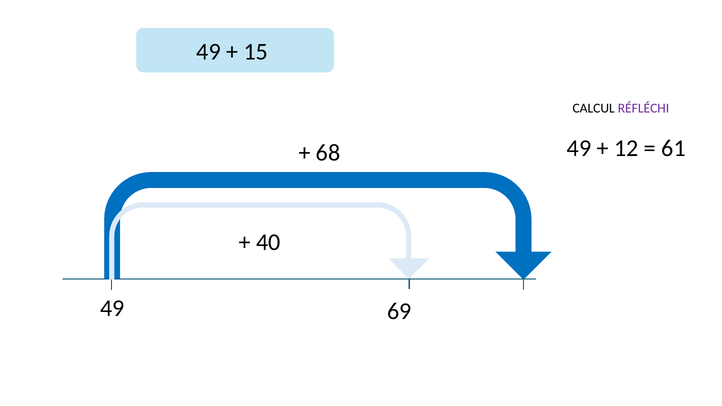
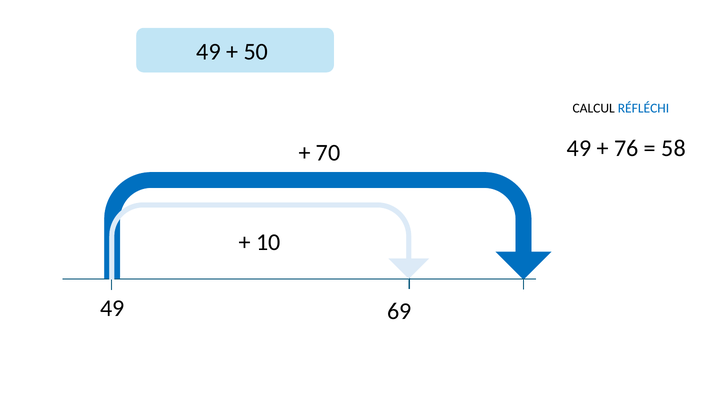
15: 15 -> 50
RÉFLÉCHI colour: purple -> blue
12: 12 -> 76
61: 61 -> 58
68: 68 -> 70
40: 40 -> 10
